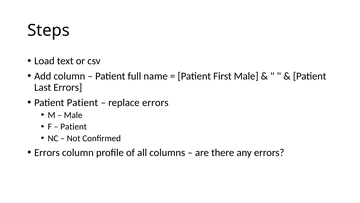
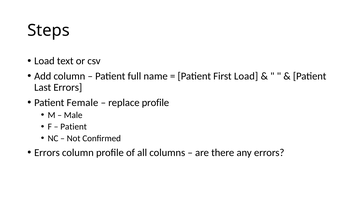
First Male: Male -> Load
Patient Patient: Patient -> Female
replace errors: errors -> profile
